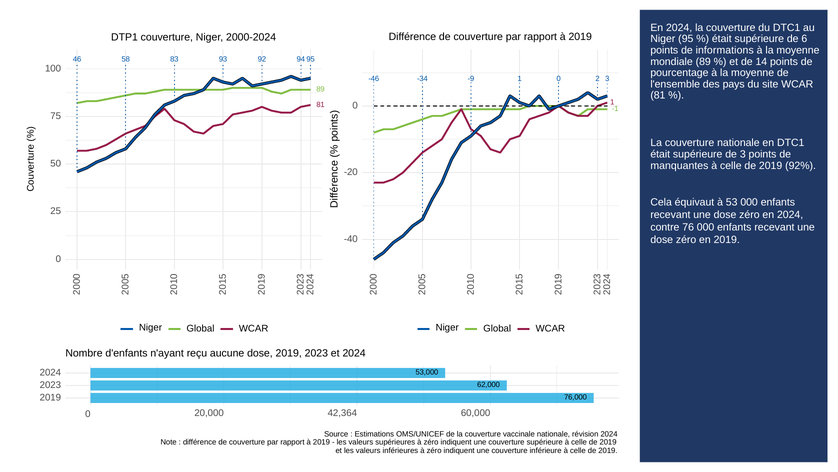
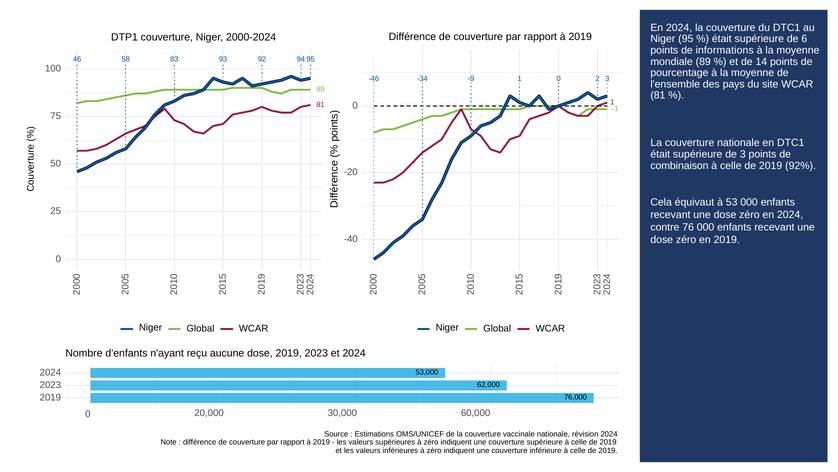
manquantes: manquantes -> combinaison
42,364: 42,364 -> 30,000
